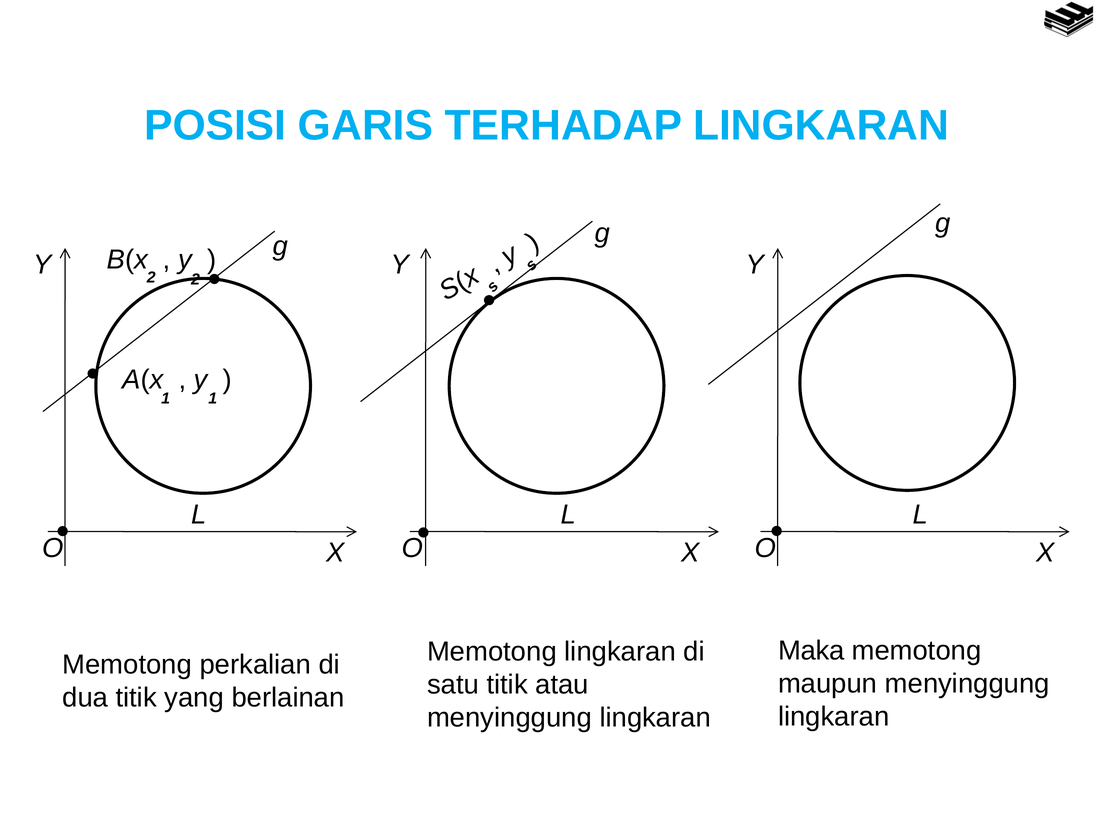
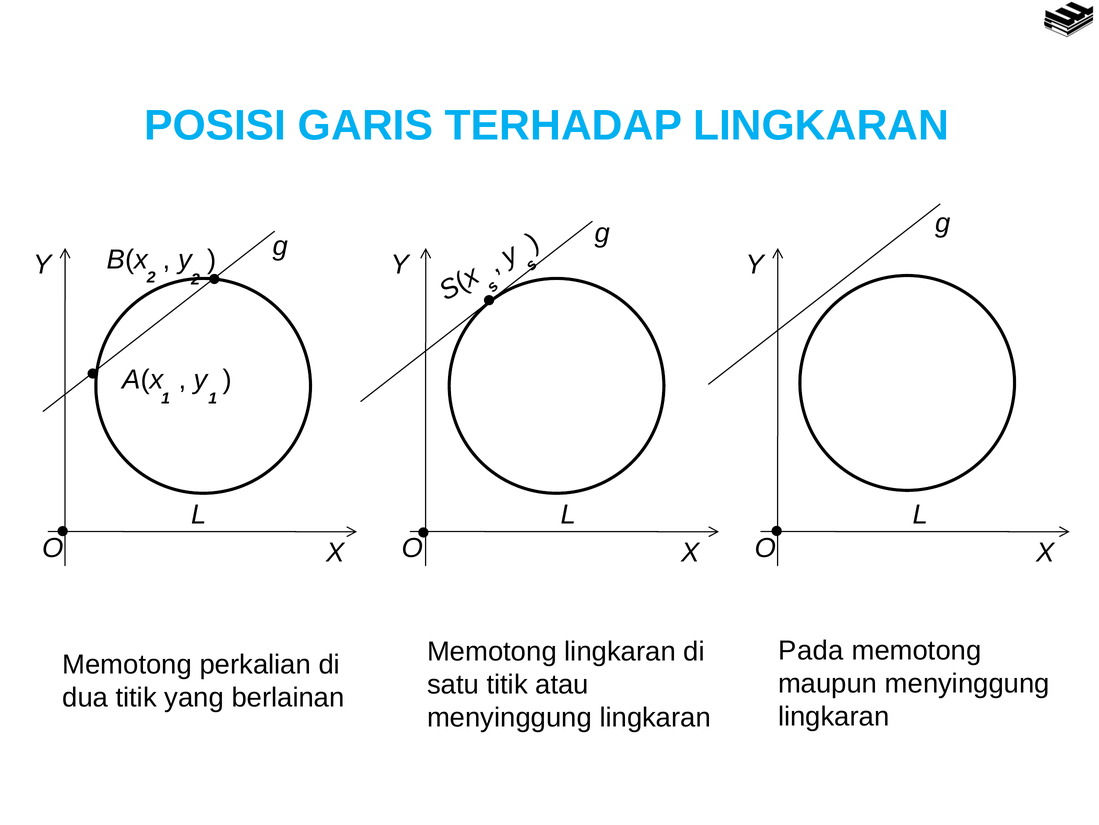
Maka: Maka -> Pada
